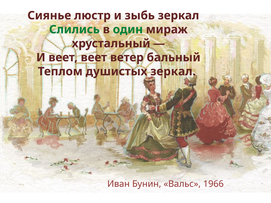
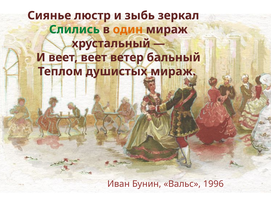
один colour: green -> orange
душистых зеркал: зеркал -> мираж
1966: 1966 -> 1996
